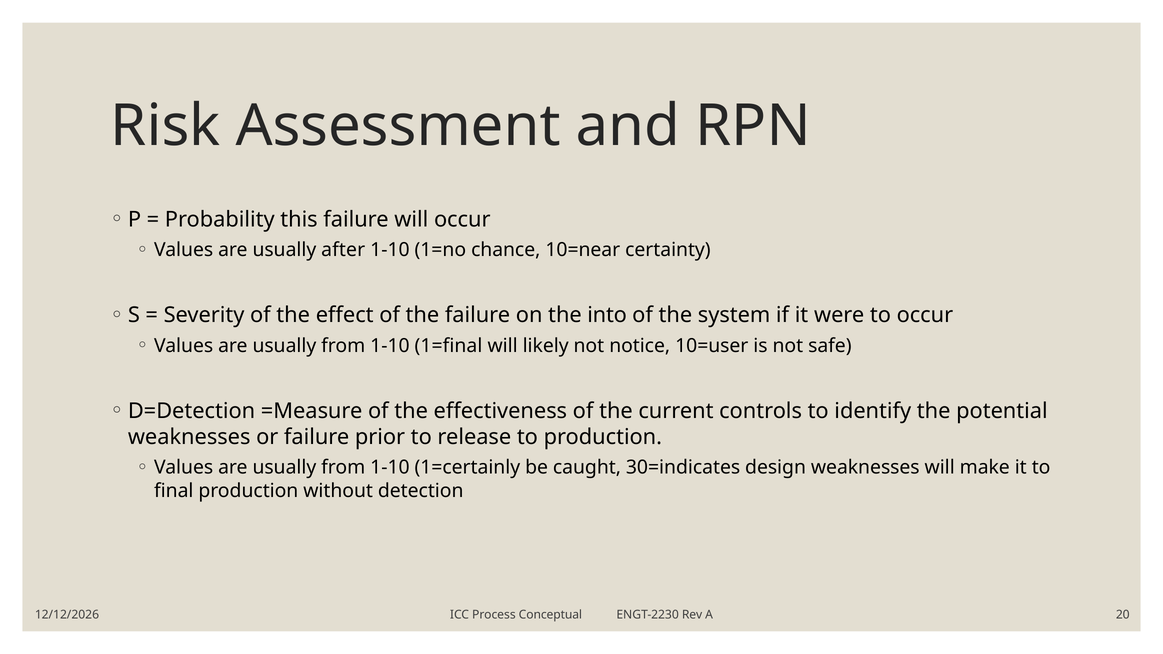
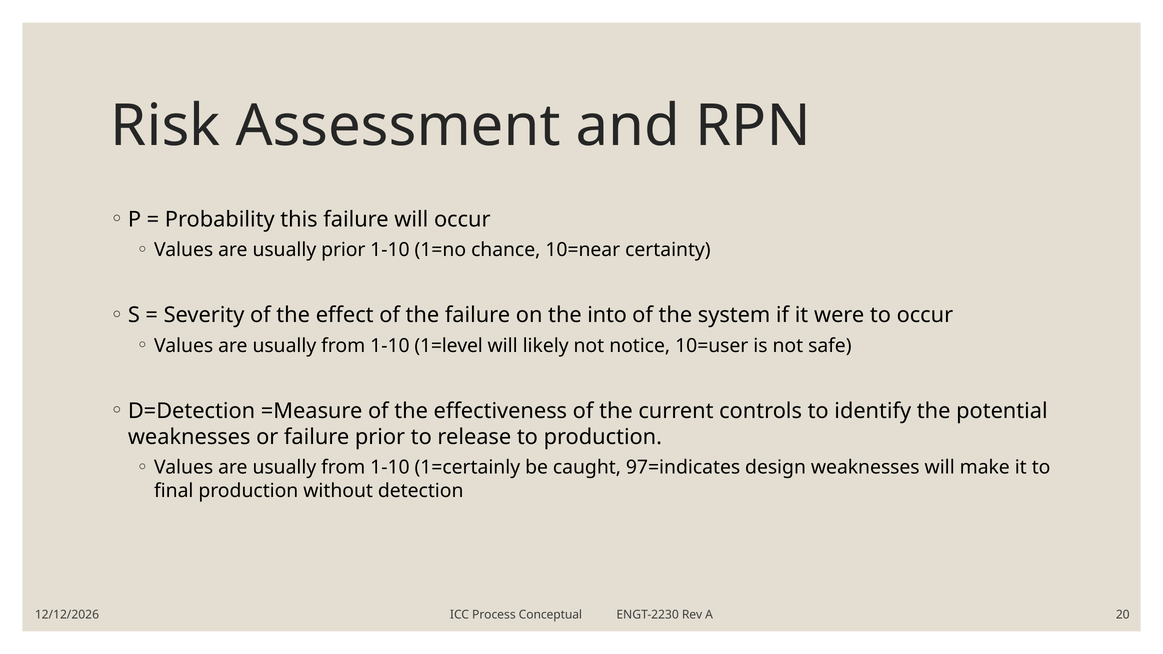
usually after: after -> prior
1=final: 1=final -> 1=level
30=indicates: 30=indicates -> 97=indicates
